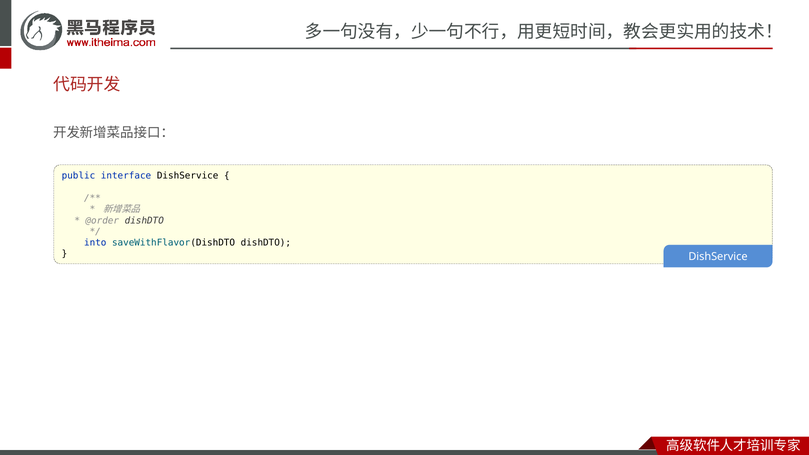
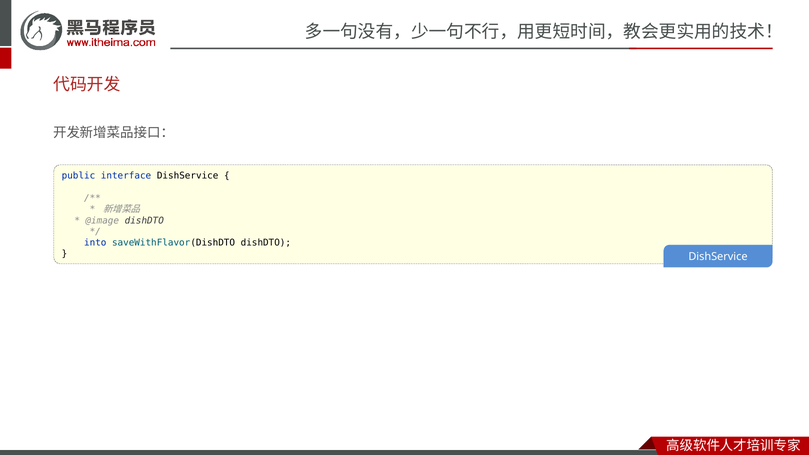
@order: @order -> @image
